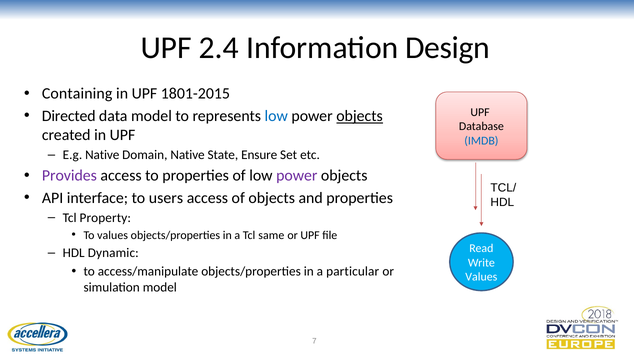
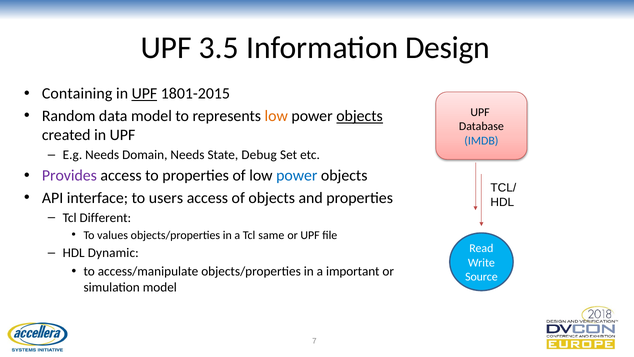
2.4: 2.4 -> 3.5
UPF at (144, 94) underline: none -> present
Directed: Directed -> Random
low at (276, 116) colour: blue -> orange
E.g Native: Native -> Needs
Domain Native: Native -> Needs
Ensure: Ensure -> Debug
power at (297, 176) colour: purple -> blue
Property: Property -> Different
particular: particular -> important
Values at (481, 277): Values -> Source
